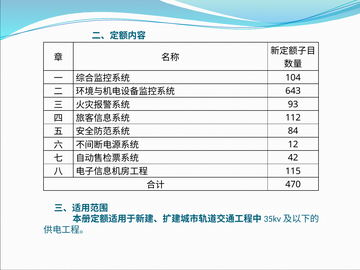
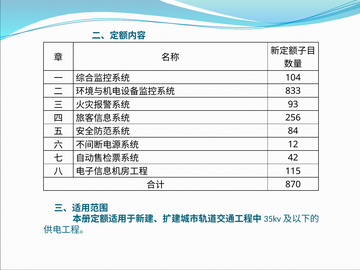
643: 643 -> 833
112: 112 -> 256
470: 470 -> 870
